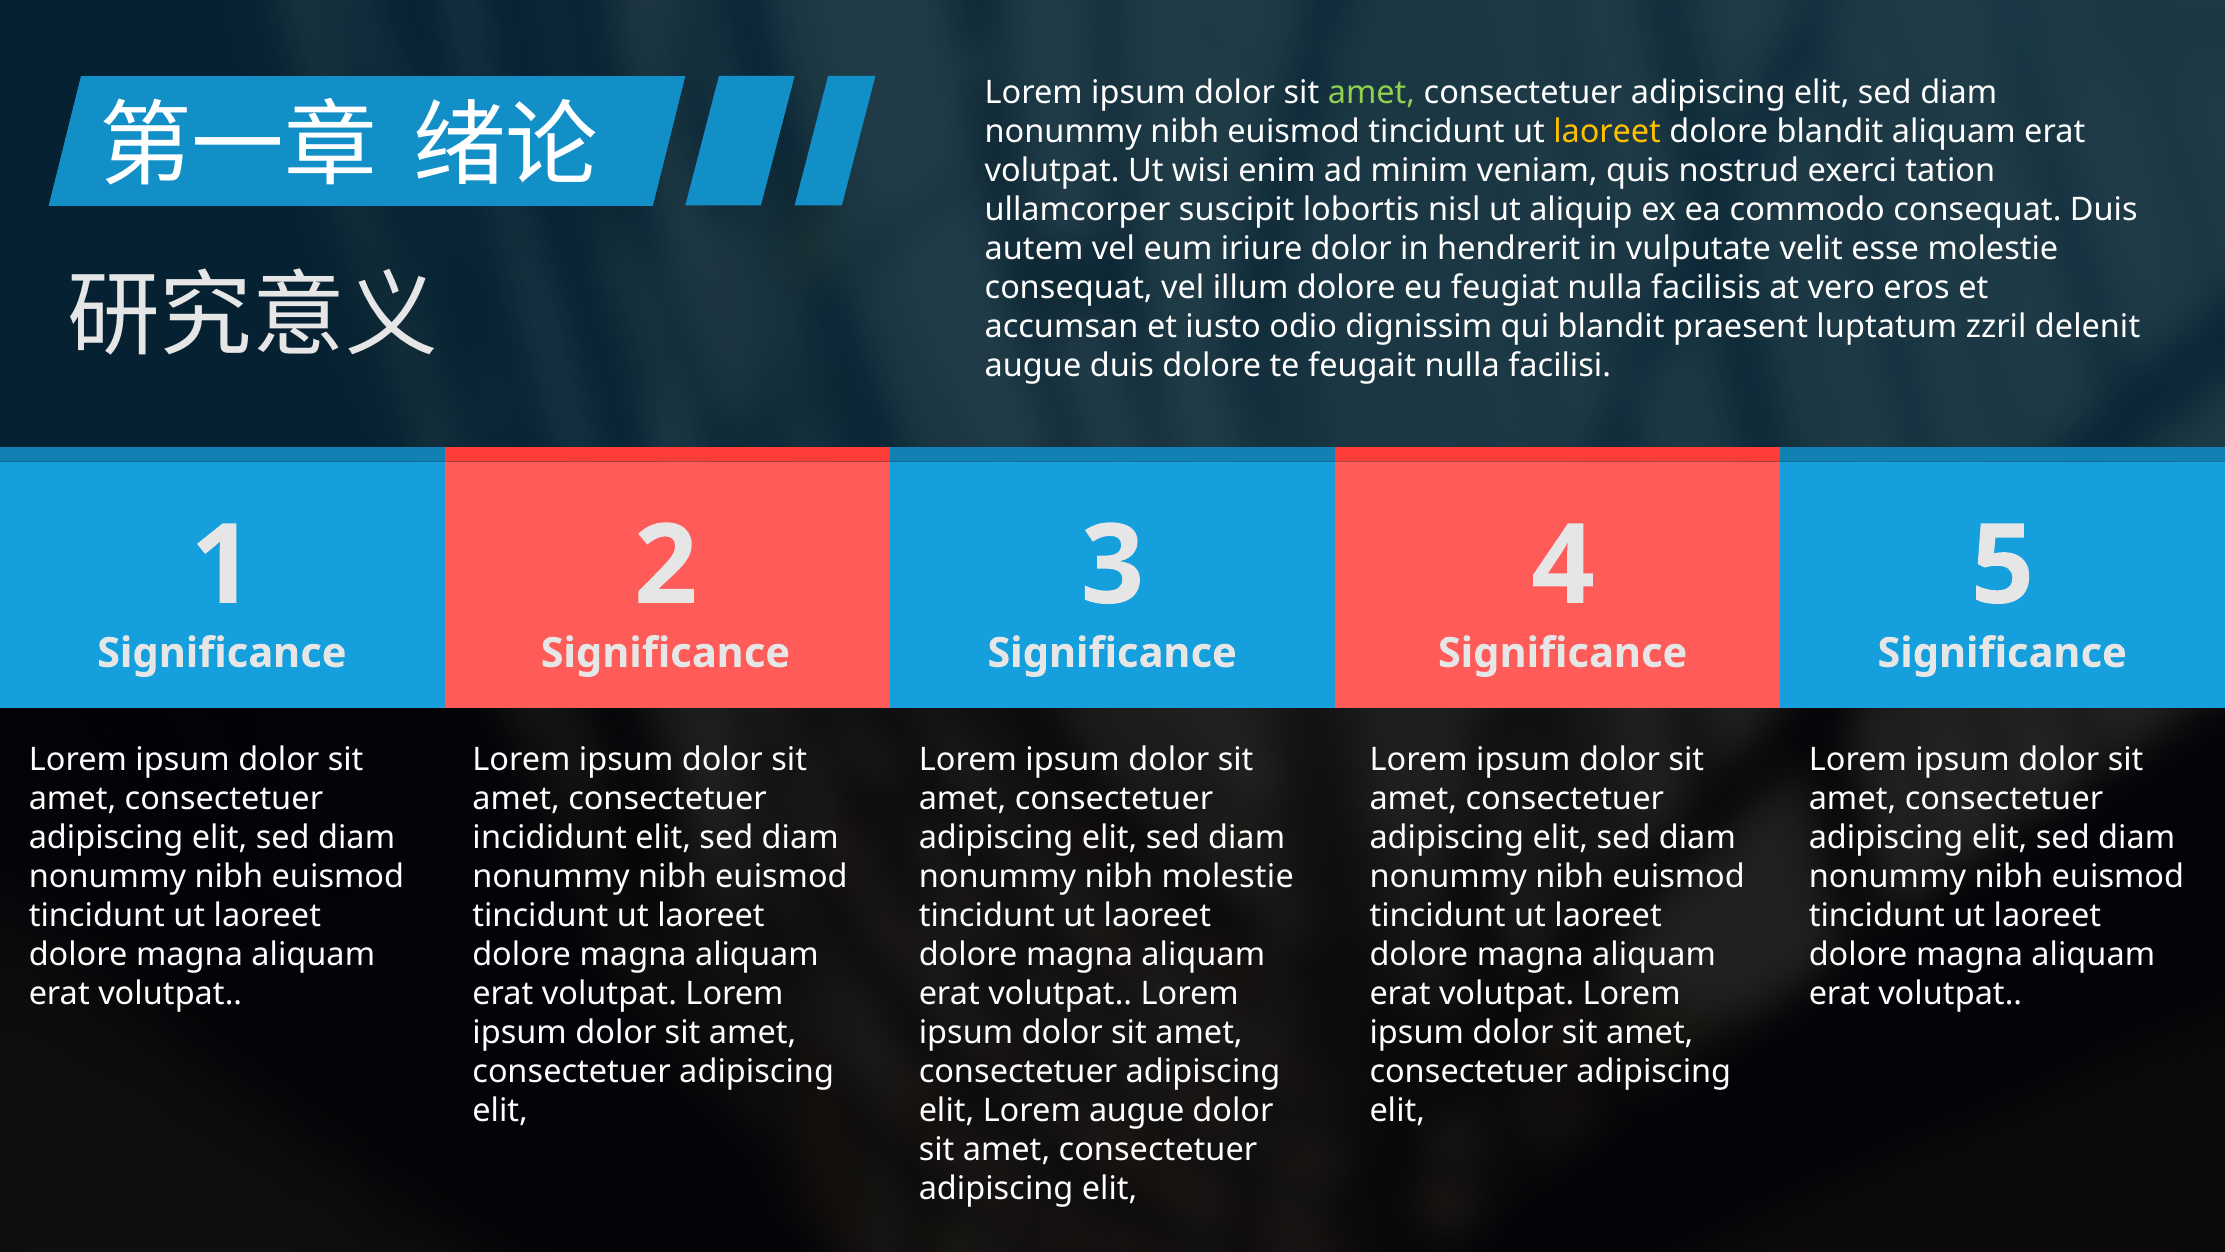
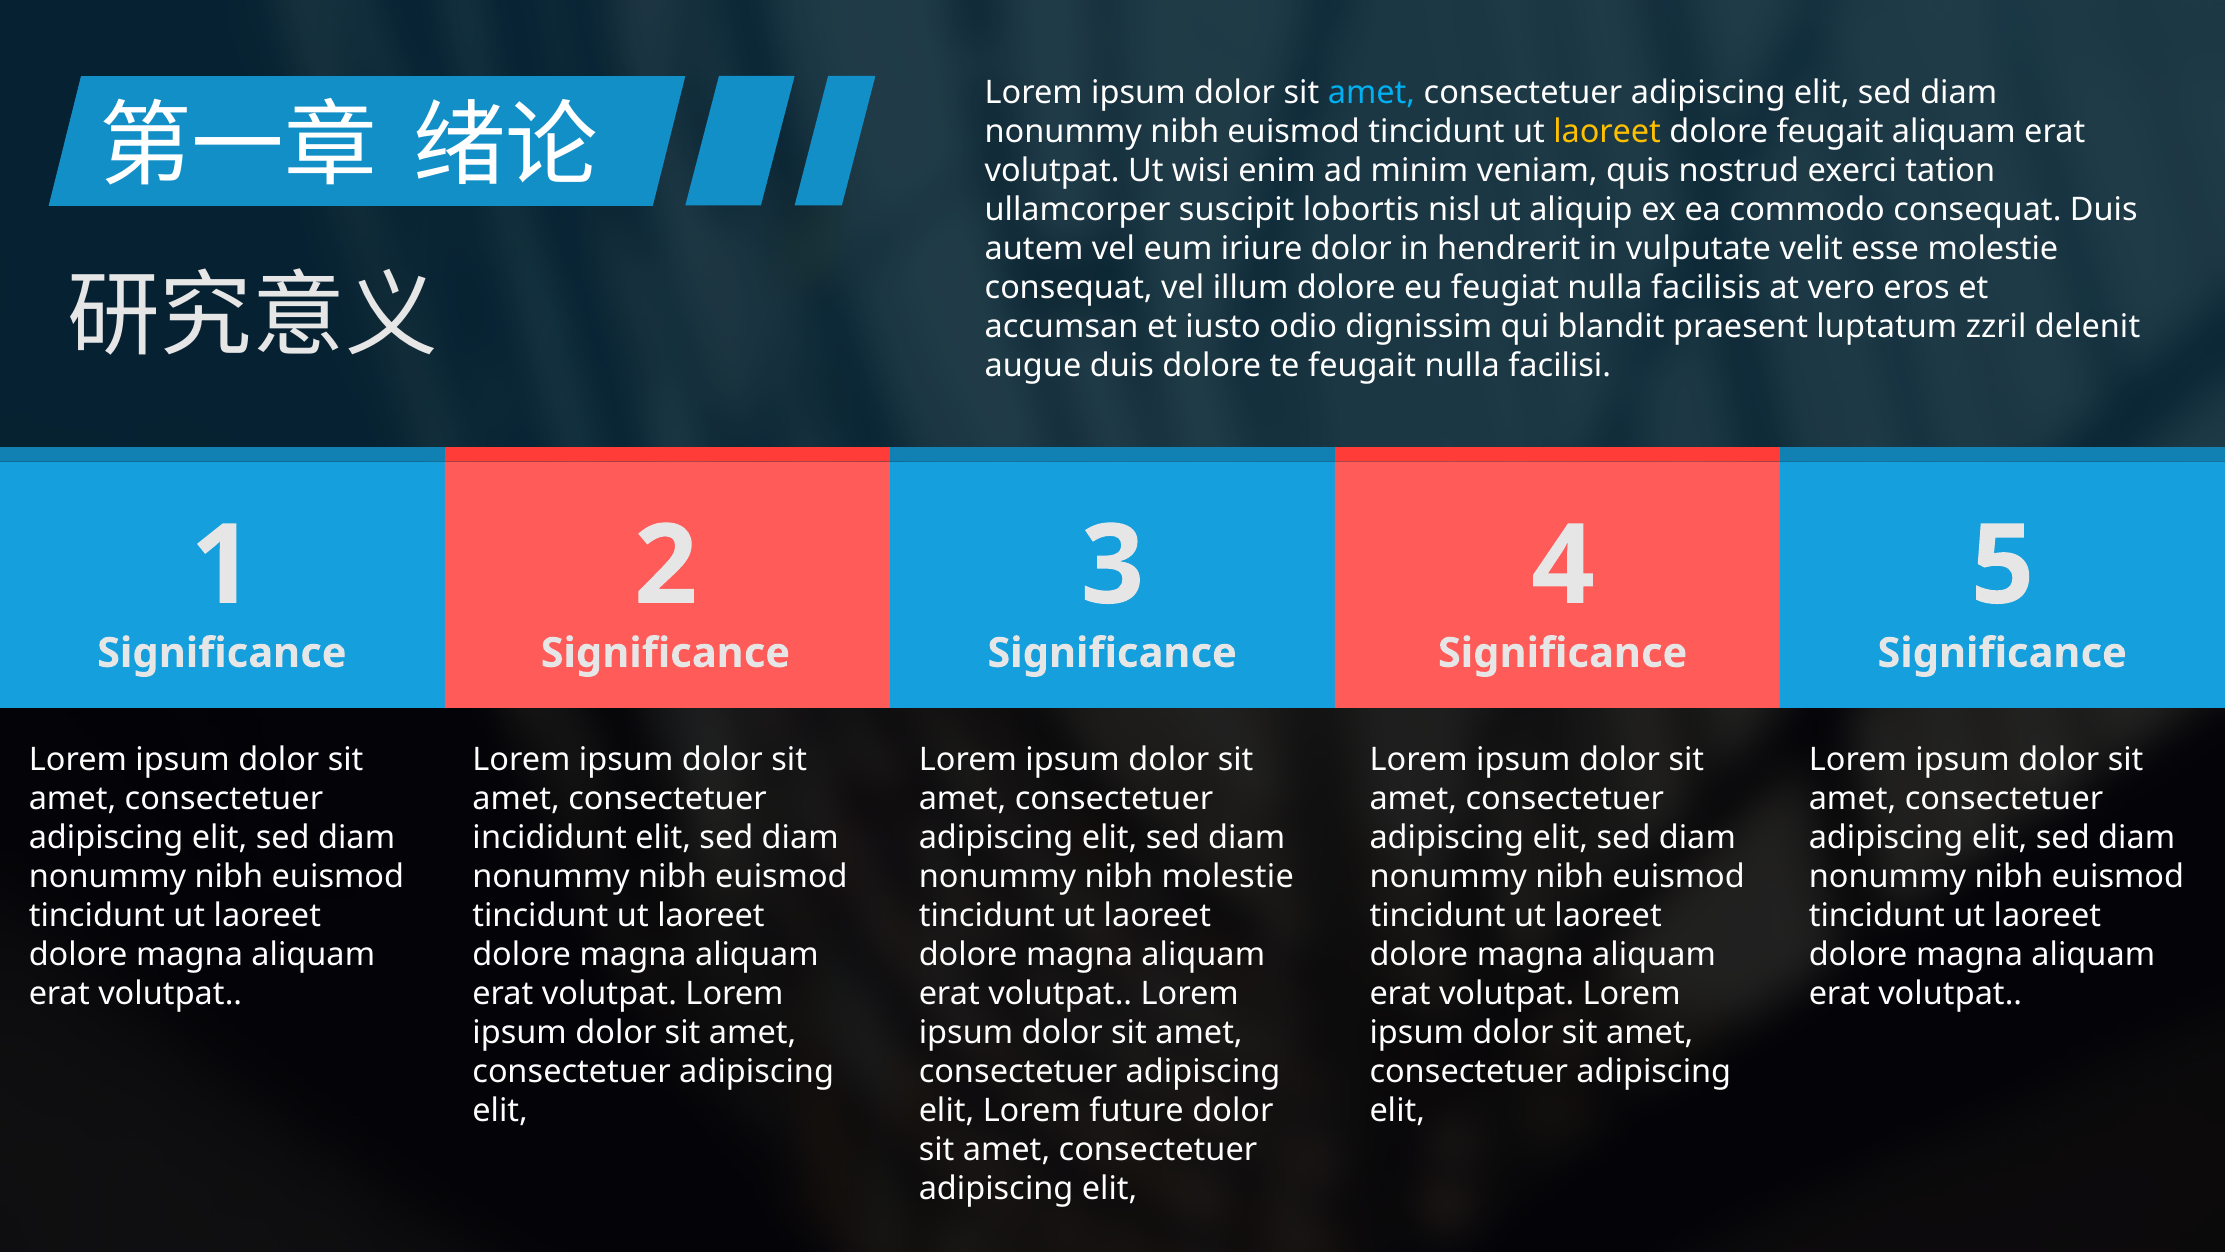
amet at (1371, 93) colour: light green -> light blue
dolore blandit: blandit -> feugait
Lorem augue: augue -> future
